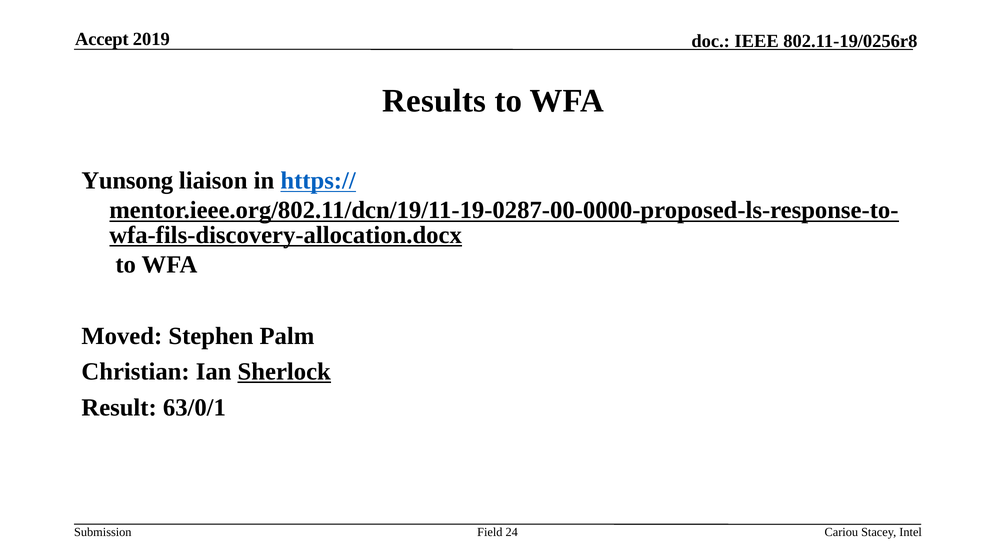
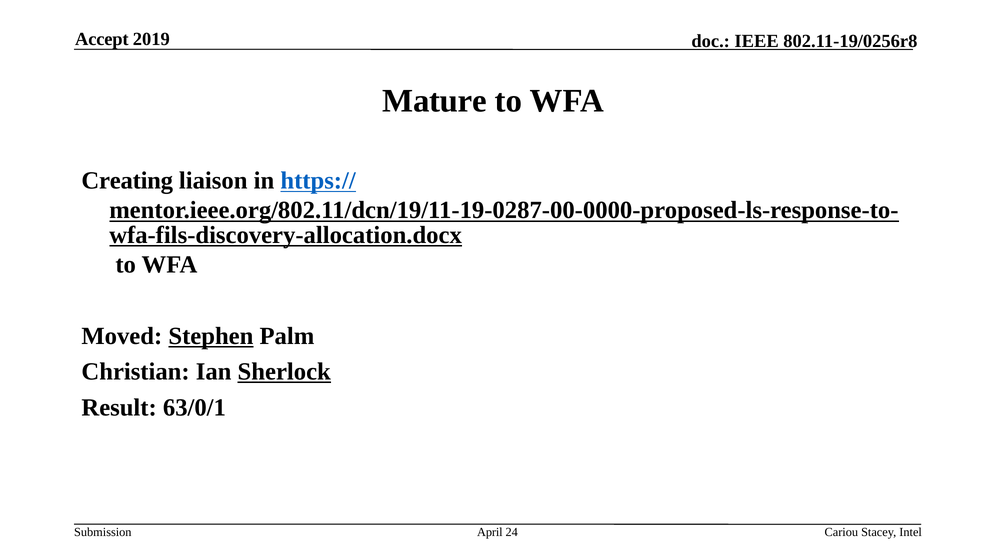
Results: Results -> Mature
Yunsong: Yunsong -> Creating
Stephen underline: none -> present
Field: Field -> April
